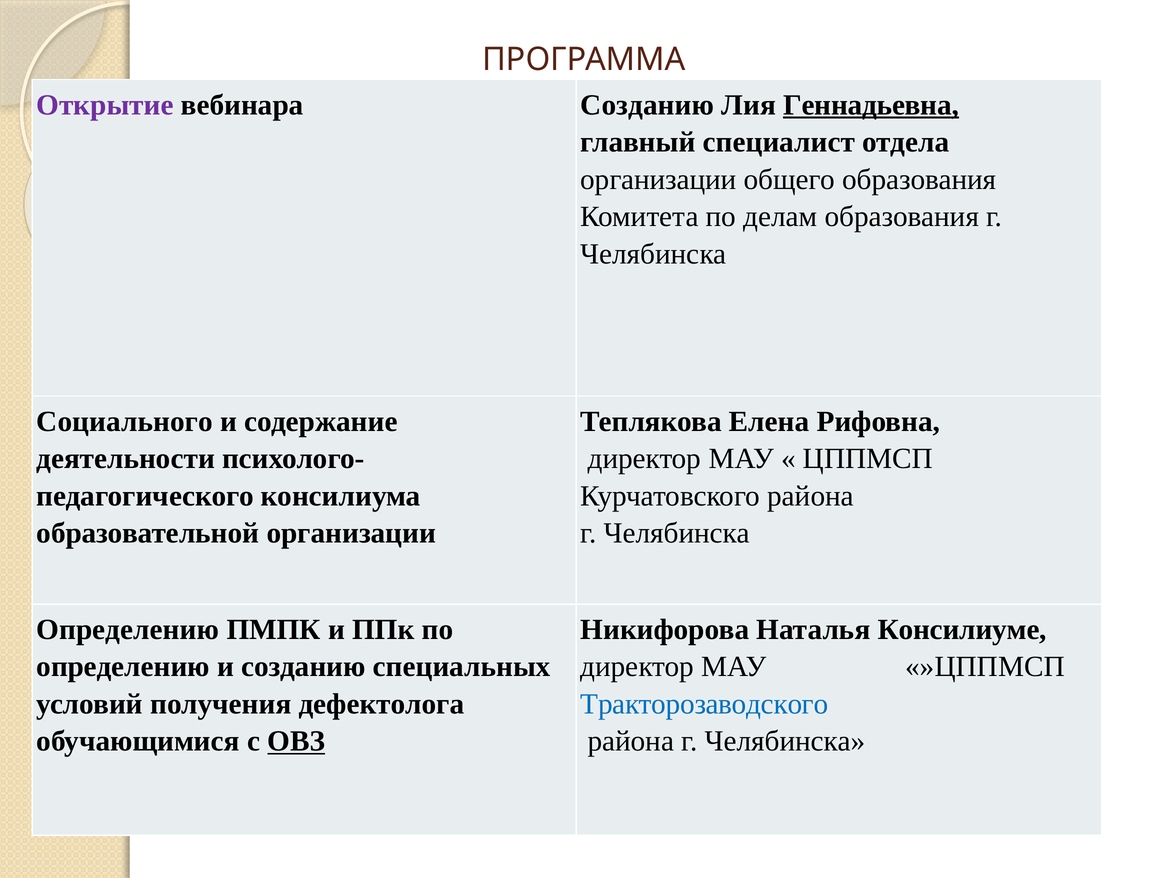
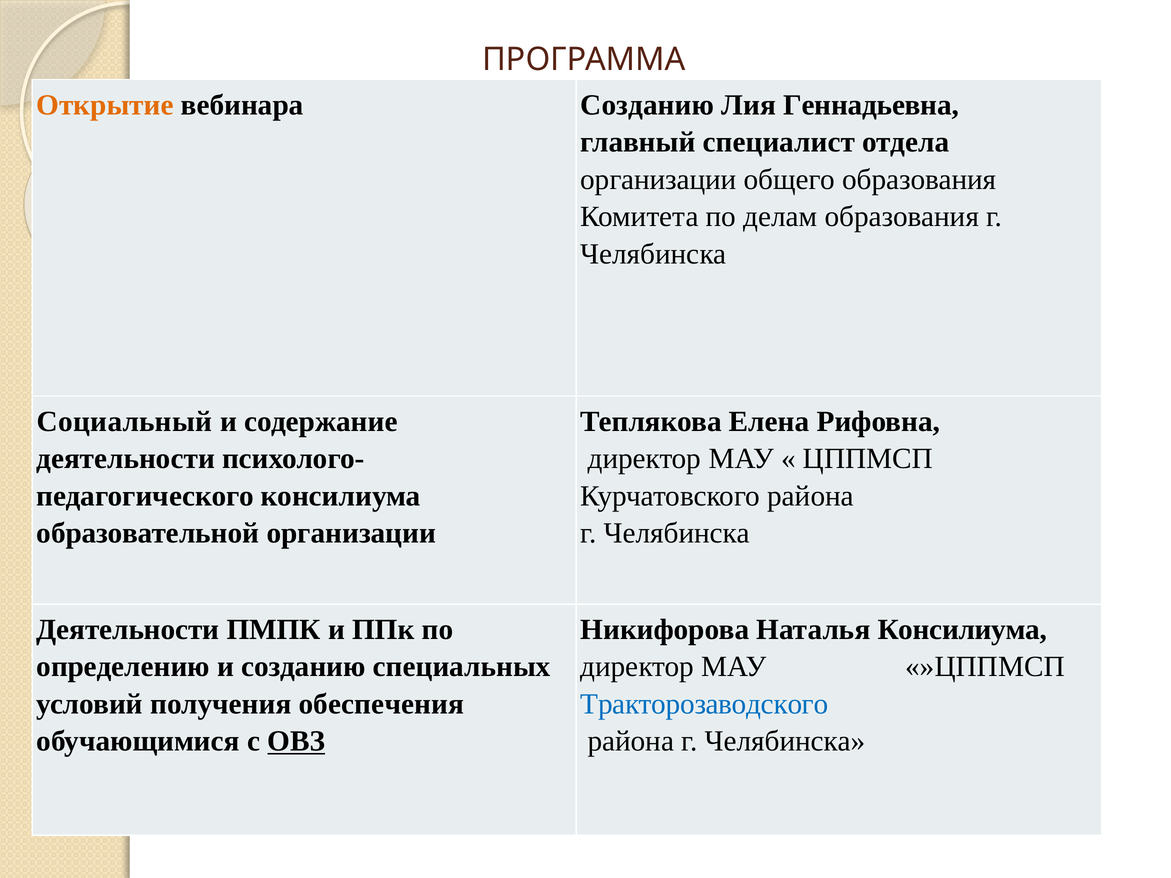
Открытие colour: purple -> orange
Геннадьевна underline: present -> none
Социального: Социального -> Социальный
Определению at (128, 630): Определению -> Деятельности
Наталья Консилиуме: Консилиуме -> Консилиума
дефектолога: дефектолога -> обеспечения
